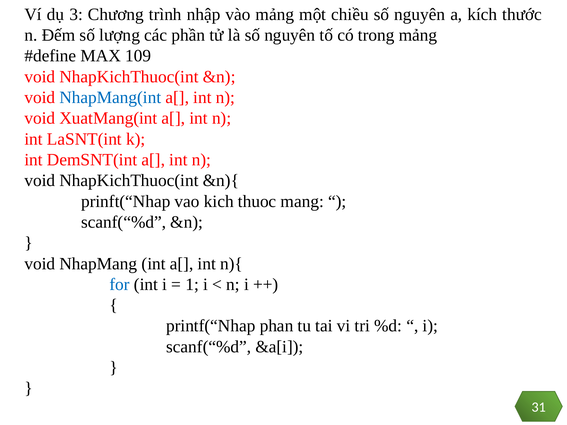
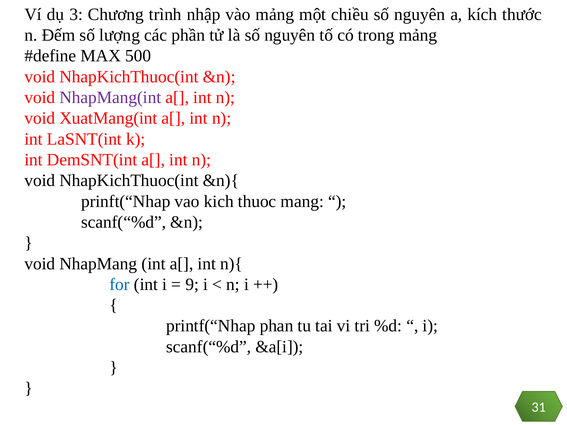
109: 109 -> 500
NhapMang(int colour: blue -> purple
1: 1 -> 9
